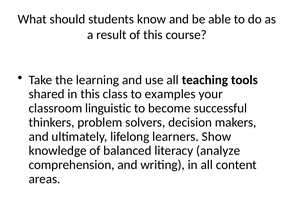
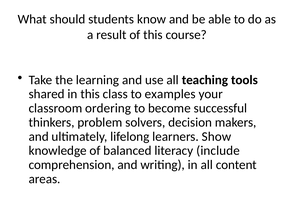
linguistic: linguistic -> ordering
analyze: analyze -> include
